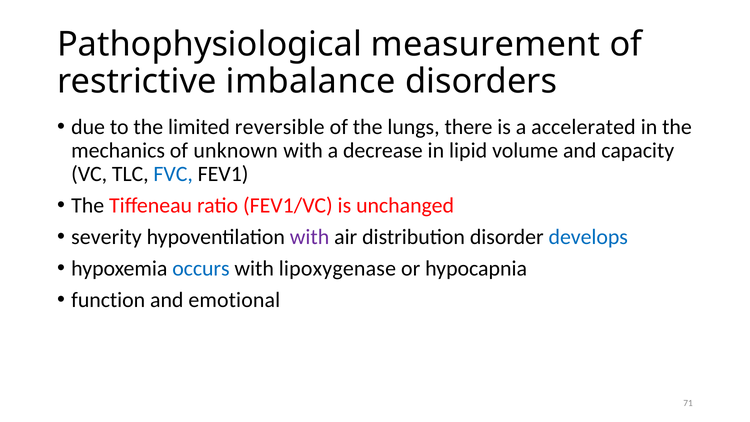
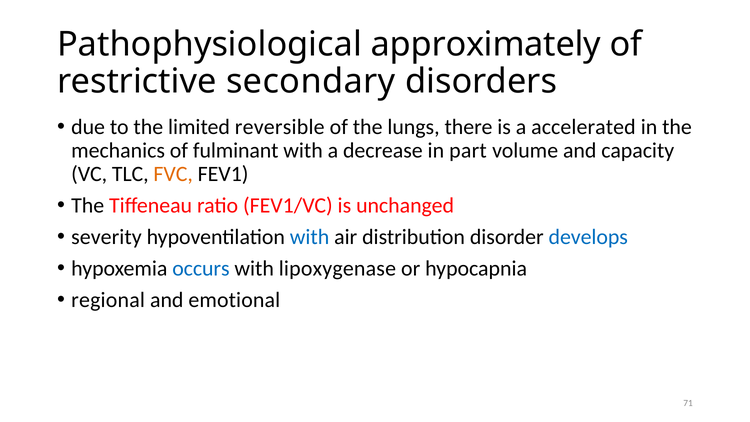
measurement: measurement -> approximately
imbalance: imbalance -> secondary
unknown: unknown -> fulminant
lipid: lipid -> part
FVC colour: blue -> orange
with at (310, 237) colour: purple -> blue
function: function -> regional
